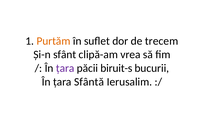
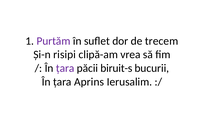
Purtăm colour: orange -> purple
sfânt: sfânt -> risipi
Sfântă: Sfântă -> Aprins
